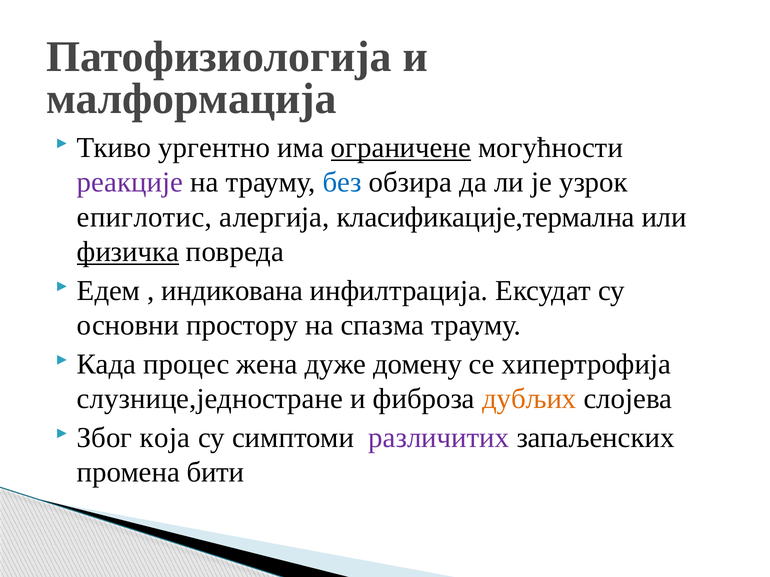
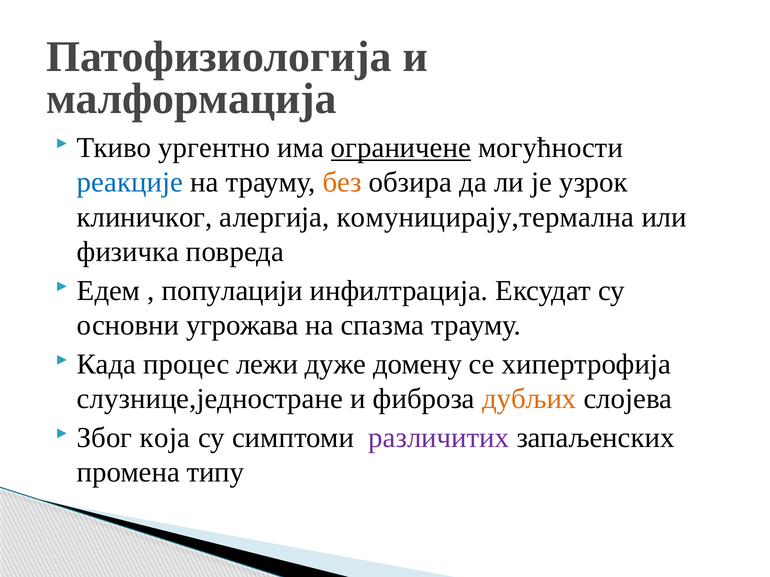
реакције colour: purple -> blue
без colour: blue -> orange
епиглотис: епиглотис -> клиничког
класификације,термална: класификације,термална -> комуницирају,термална
физичка underline: present -> none
индикована: индикована -> популацији
простору: простору -> угрожава
жена: жена -> лежи
бити: бити -> типу
